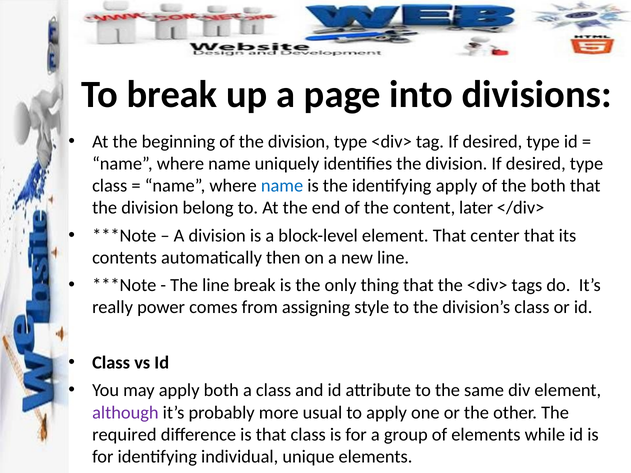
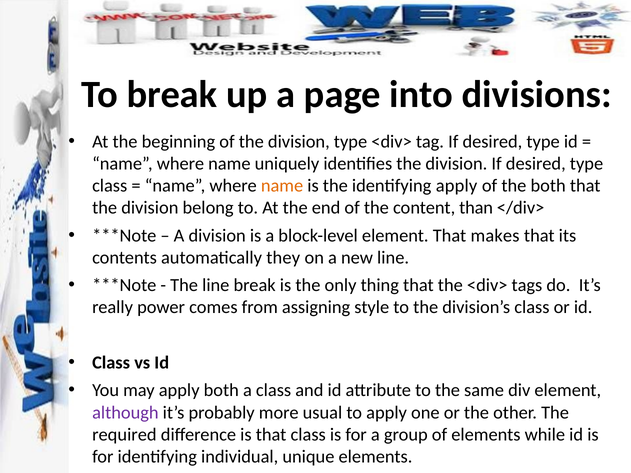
name at (282, 186) colour: blue -> orange
later: later -> than
center: center -> makes
then: then -> they
